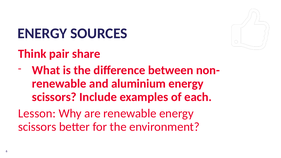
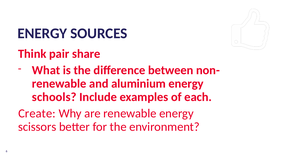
scissors at (54, 97): scissors -> schools
Lesson: Lesson -> Create
